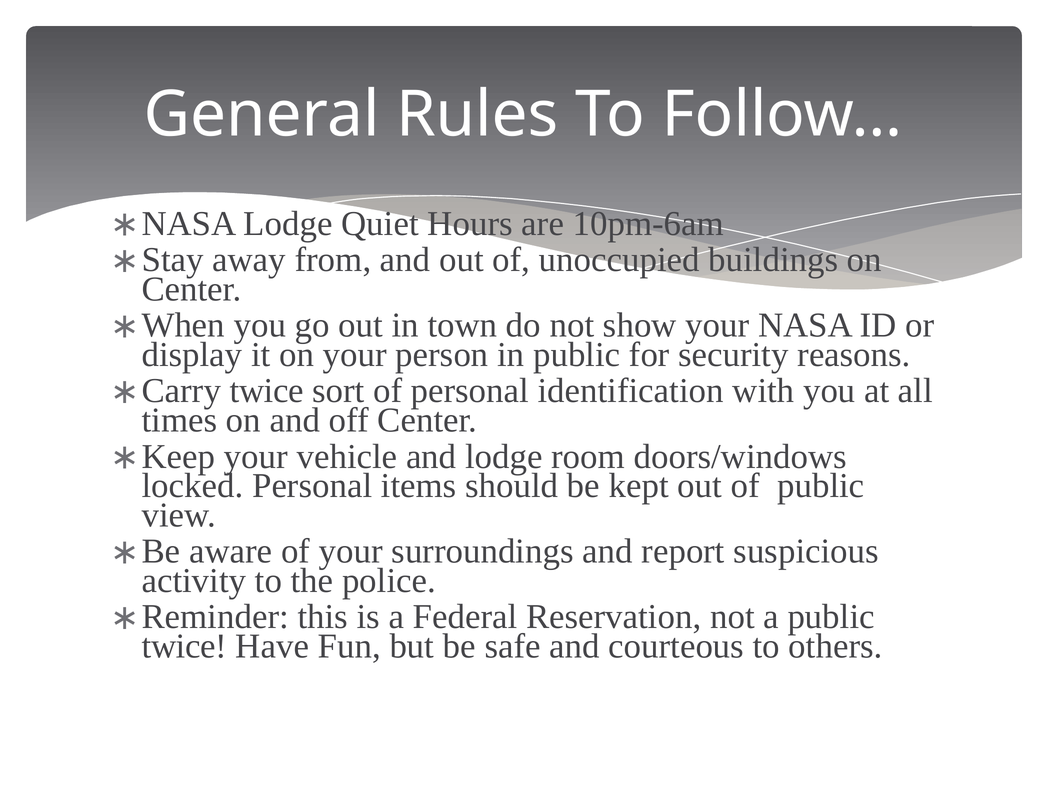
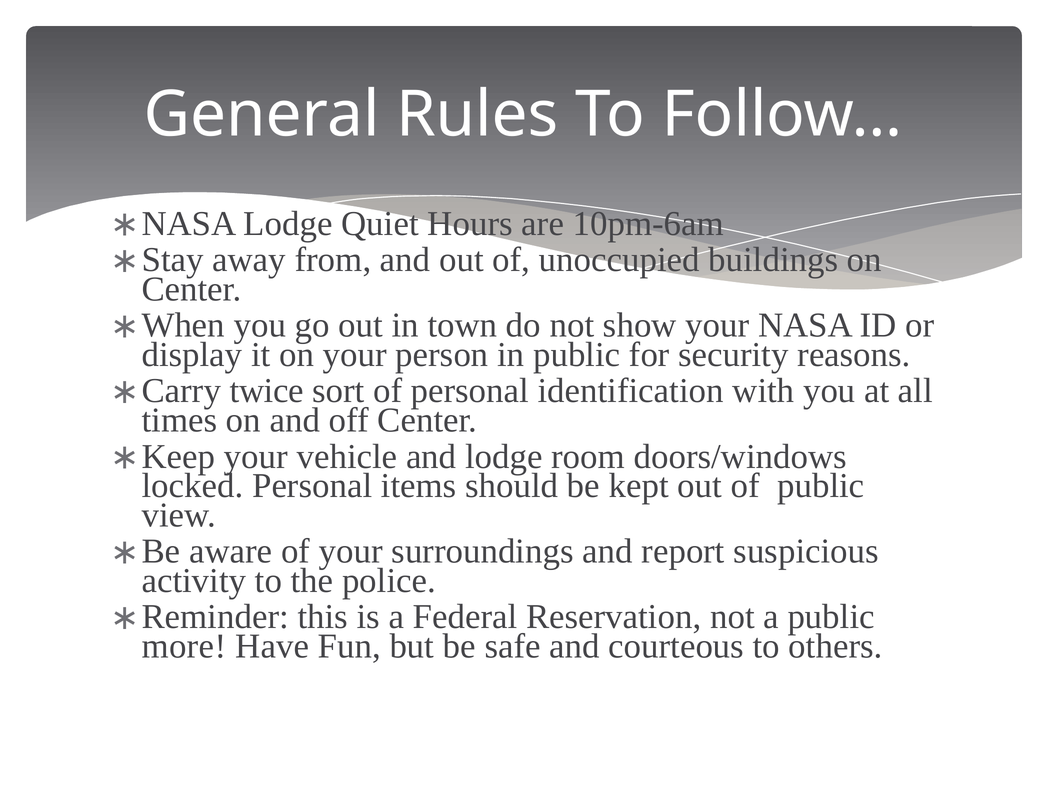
twice at (184, 646): twice -> more
